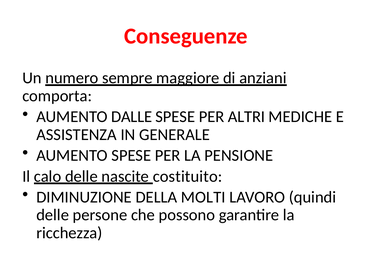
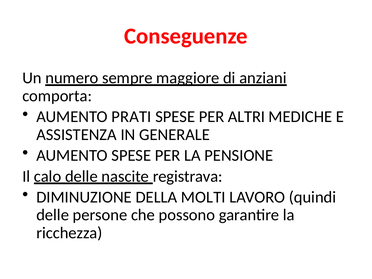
DALLE: DALLE -> PRATI
costituito: costituito -> registrava
